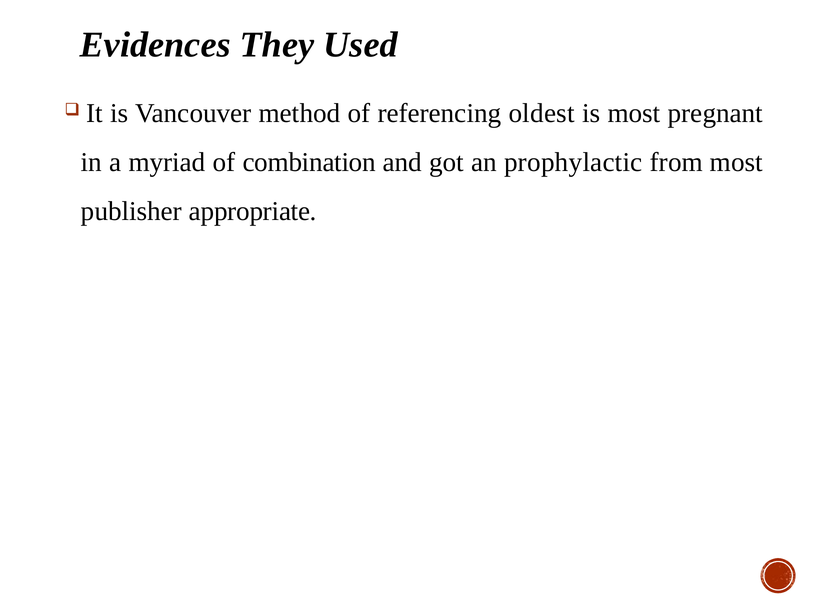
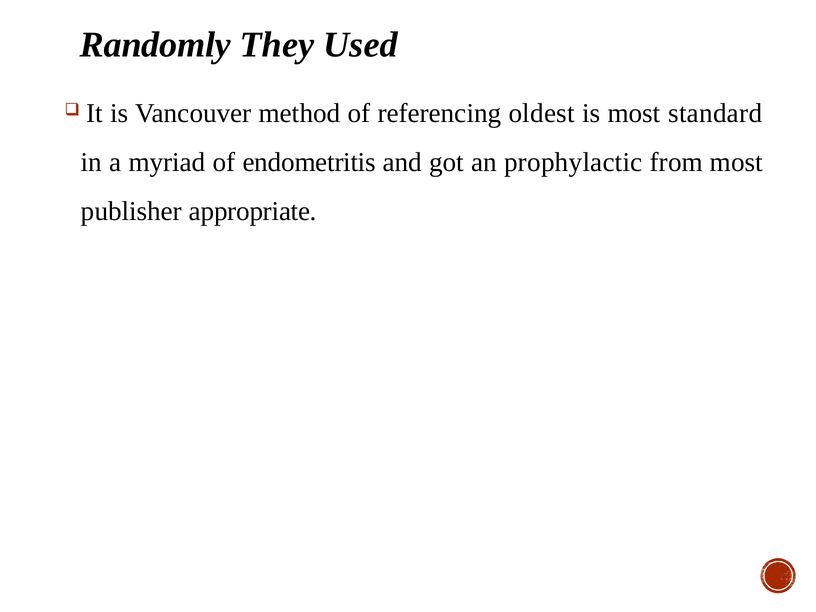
Evidences: Evidences -> Randomly
pregnant: pregnant -> standard
combination: combination -> endometritis
